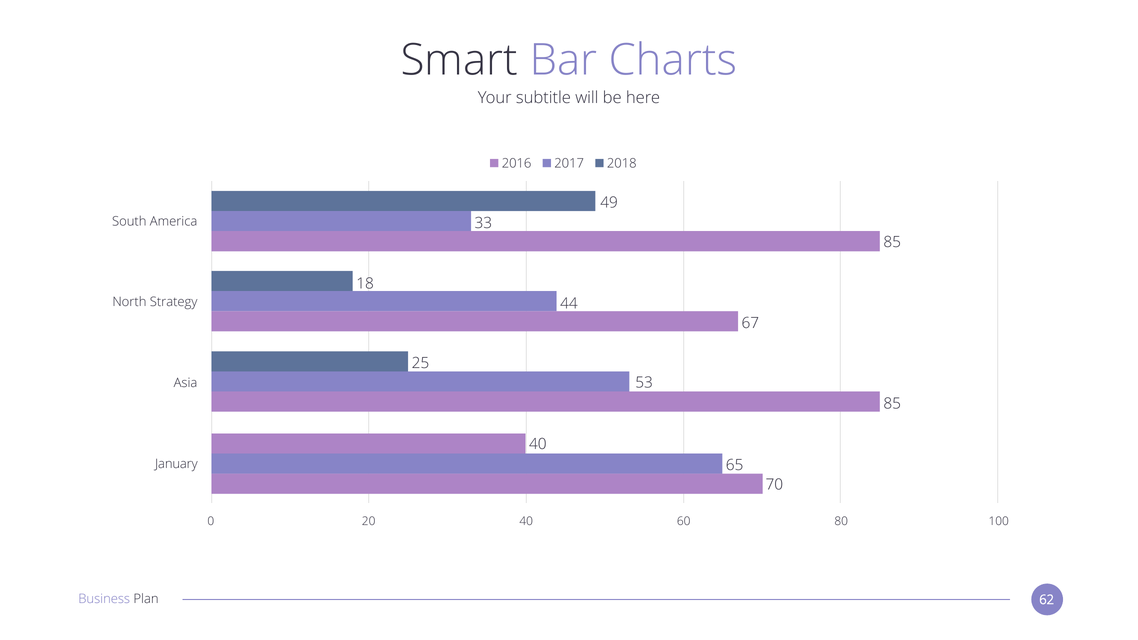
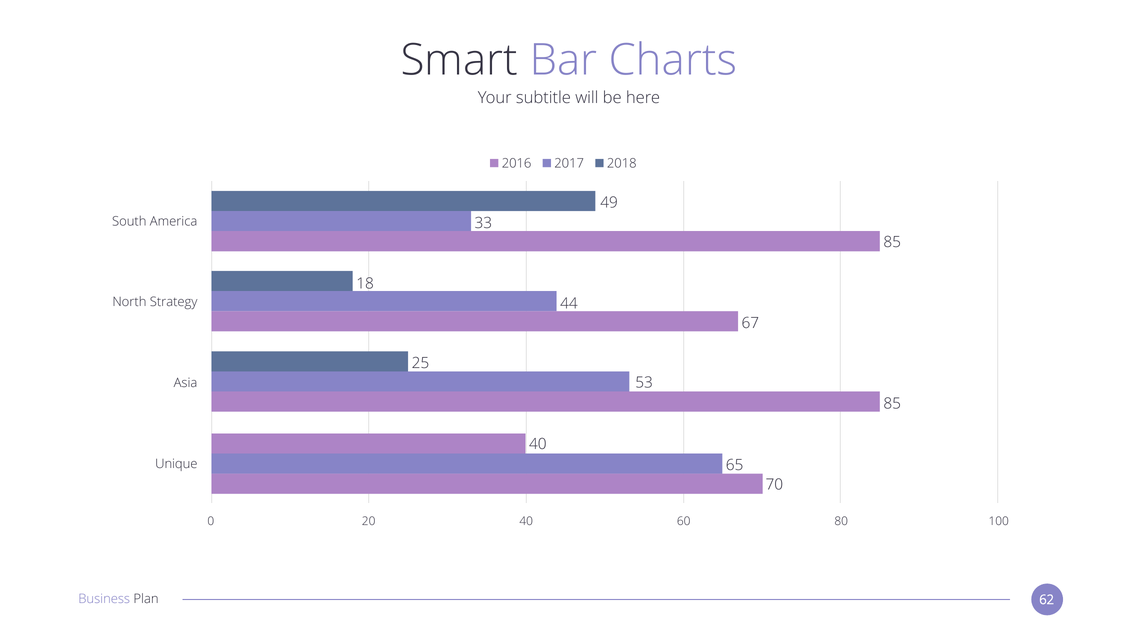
January: January -> Unique
